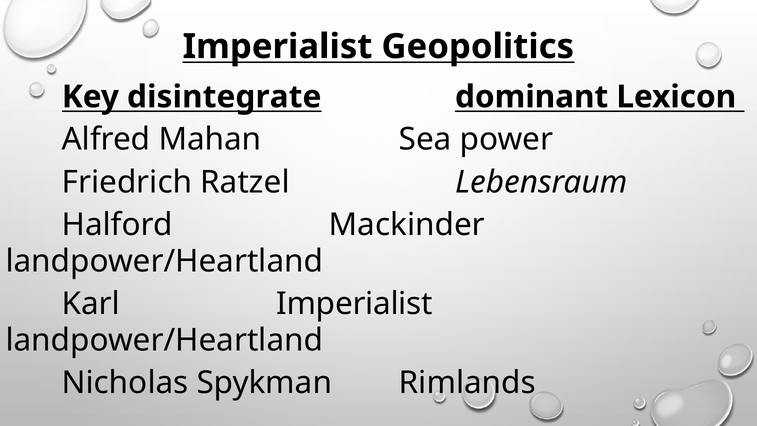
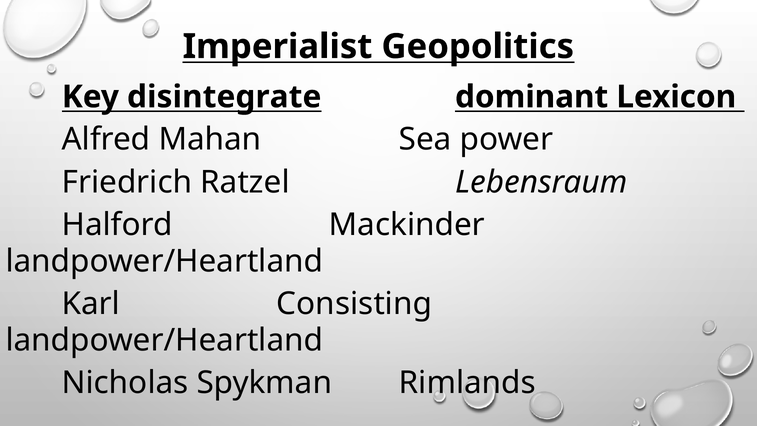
Karl Imperialist: Imperialist -> Consisting
